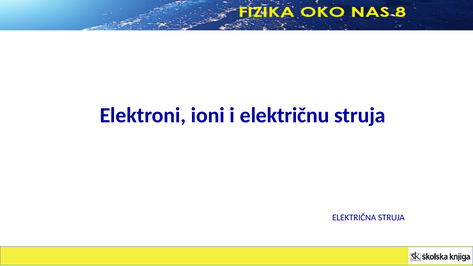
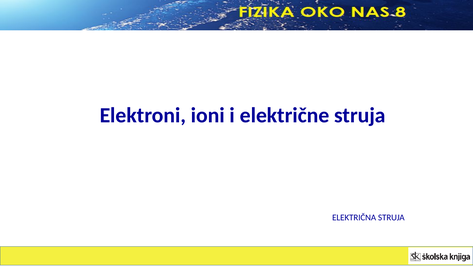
električnu: električnu -> električne
